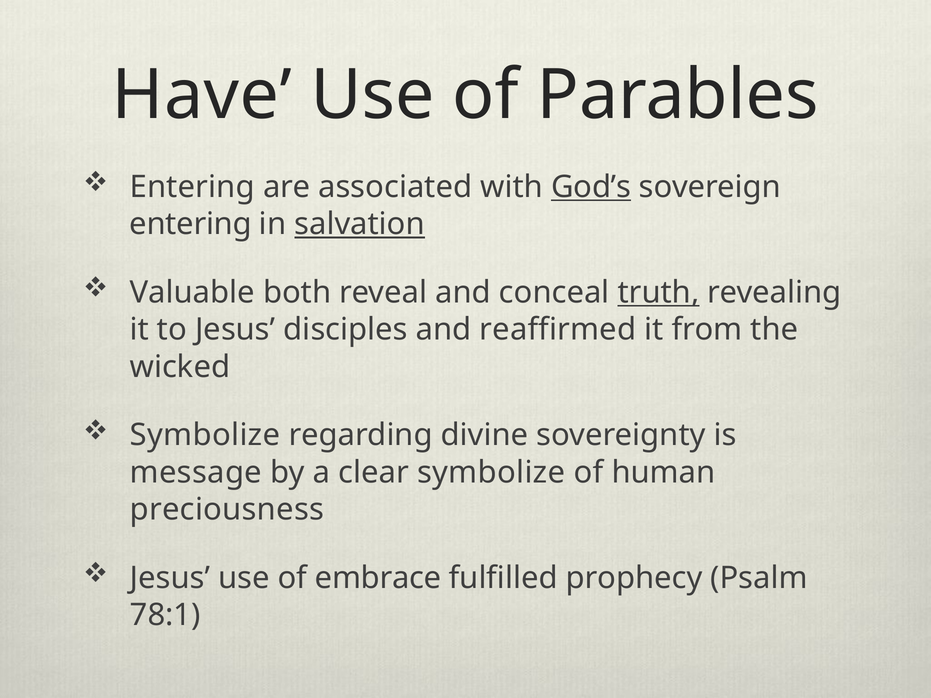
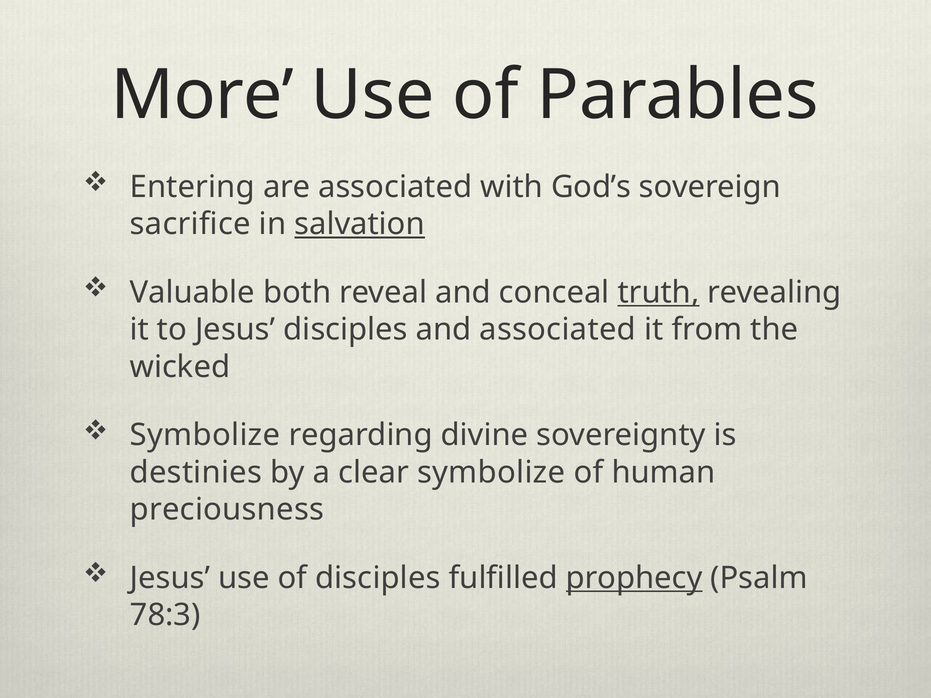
Have: Have -> More
God’s underline: present -> none
entering at (191, 224): entering -> sacrifice
and reaffirmed: reaffirmed -> associated
message: message -> destinies
of embrace: embrace -> disciples
prophecy underline: none -> present
78:1: 78:1 -> 78:3
